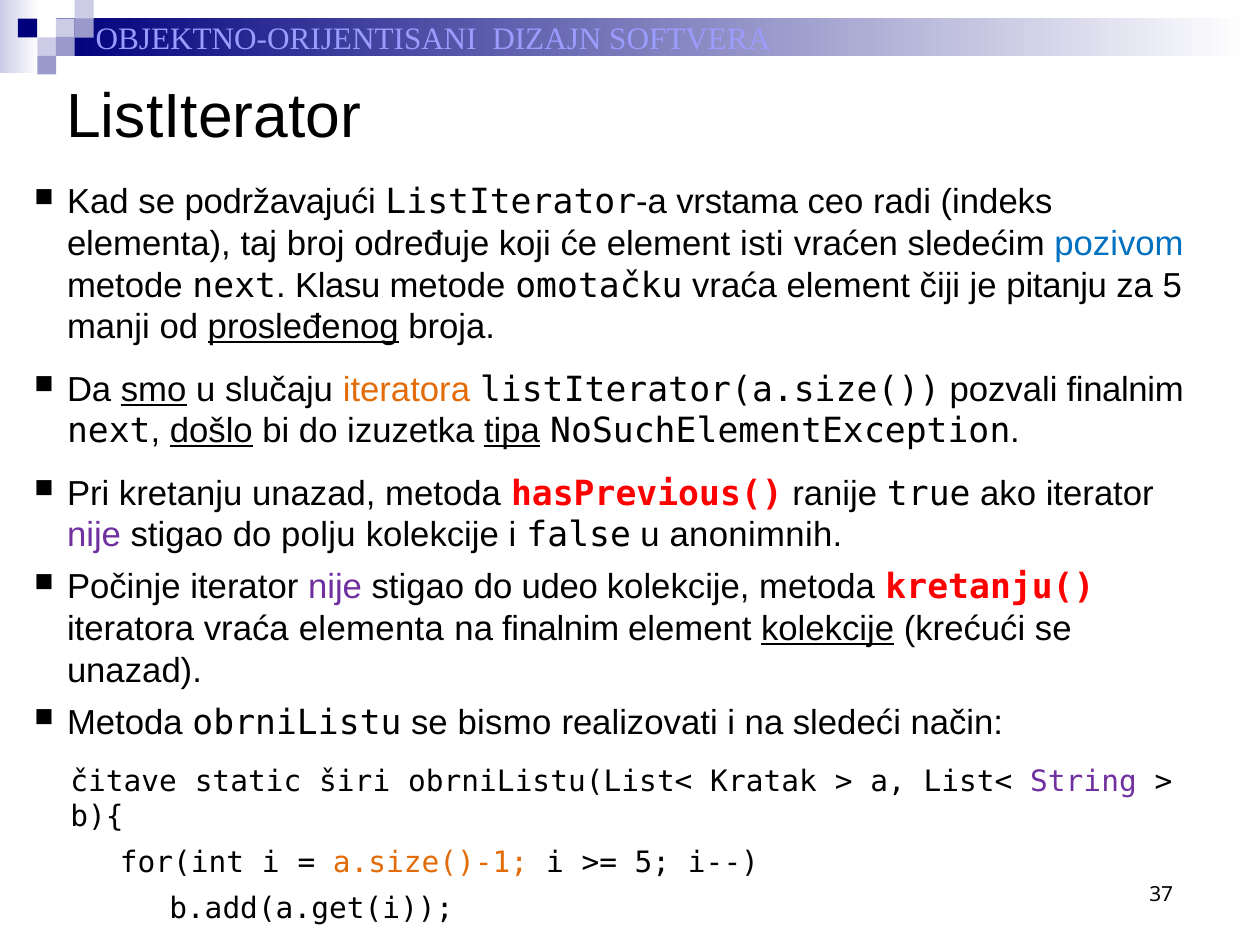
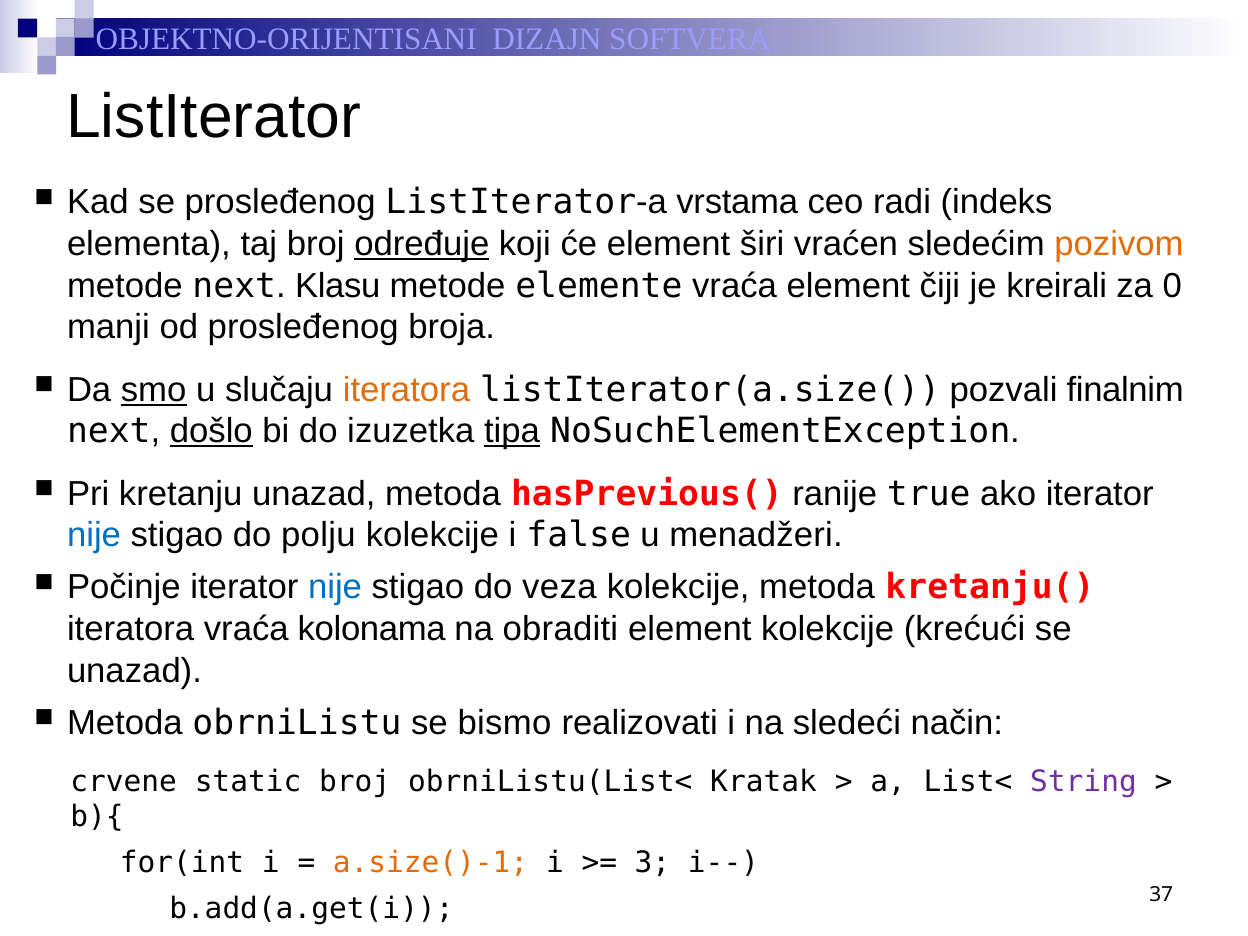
se podržavajući: podržavajući -> prosleđenog
određuje underline: none -> present
isti: isti -> širi
pozivom colour: blue -> orange
omotačku: omotačku -> elemente
pitanju: pitanju -> kreirali
za 5: 5 -> 0
prosleđenog at (303, 327) underline: present -> none
nije at (94, 535) colour: purple -> blue
anonimnih: anonimnih -> menadžeri
nije at (335, 587) colour: purple -> blue
udeo: udeo -> veza
vraća elementa: elementa -> kolonama
na finalnim: finalnim -> obraditi
kolekcije at (828, 629) underline: present -> none
čitave: čitave -> crvene
static širi: širi -> broj
5 at (652, 863): 5 -> 3
